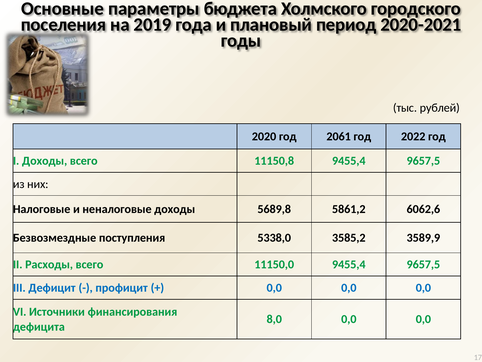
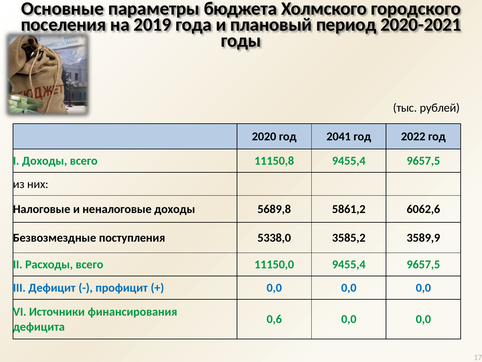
2061: 2061 -> 2041
8,0: 8,0 -> 0,6
